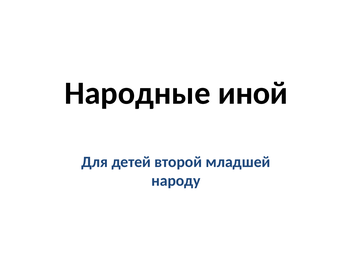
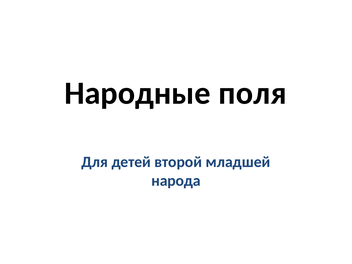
иной: иной -> поля
народу: народу -> народа
